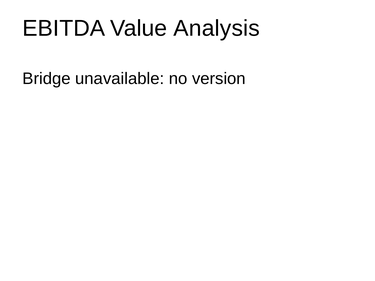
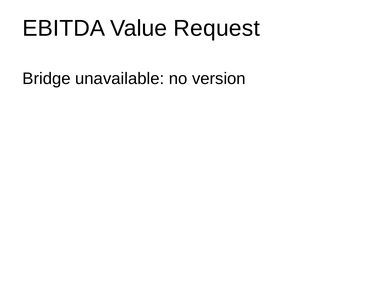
Analysis: Analysis -> Request
